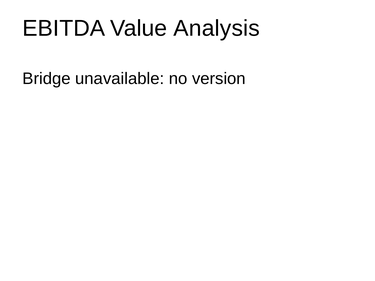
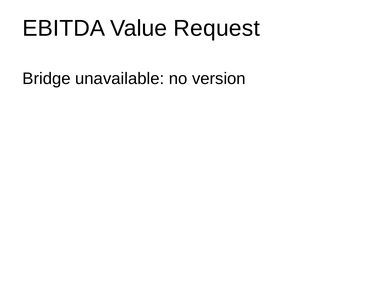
Analysis: Analysis -> Request
